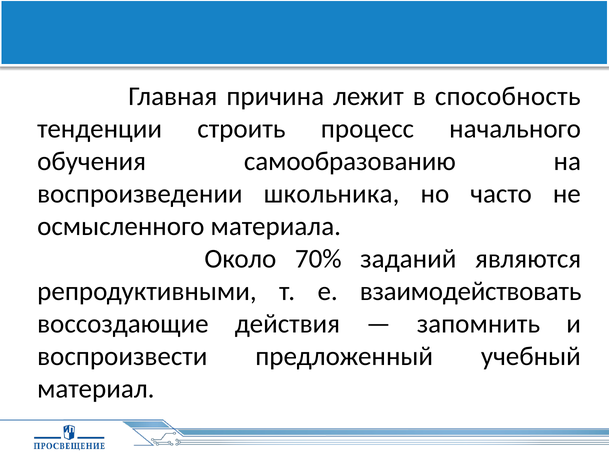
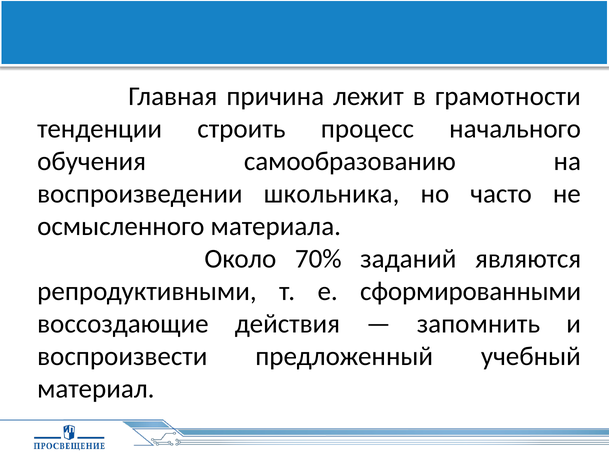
способность: способность -> грамотности
взаимодействовать: взаимодействовать -> сформированными
